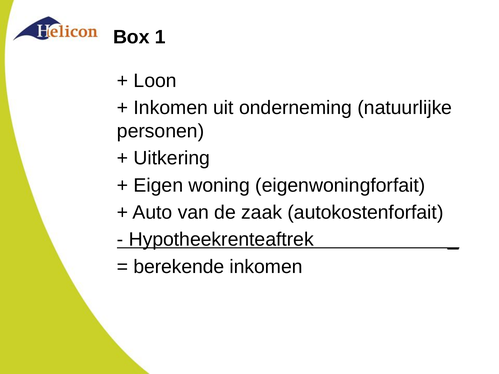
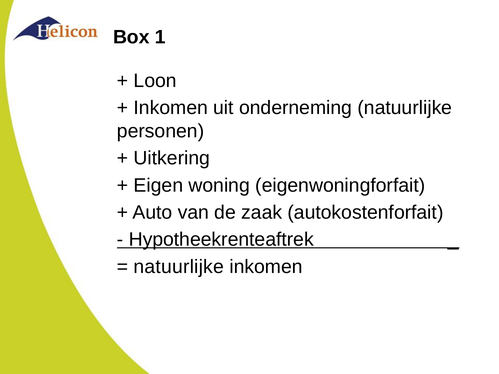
berekende at (179, 267): berekende -> natuurlijke
